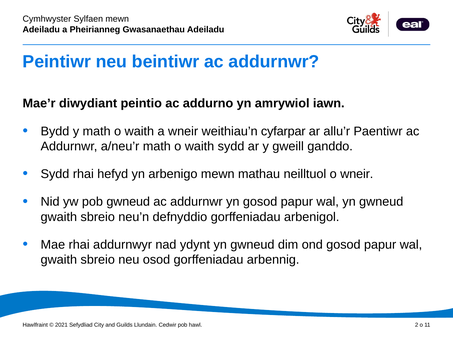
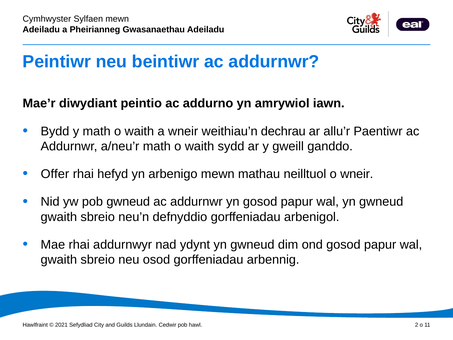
cyfarpar: cyfarpar -> dechrau
Sydd at (55, 174): Sydd -> Offer
